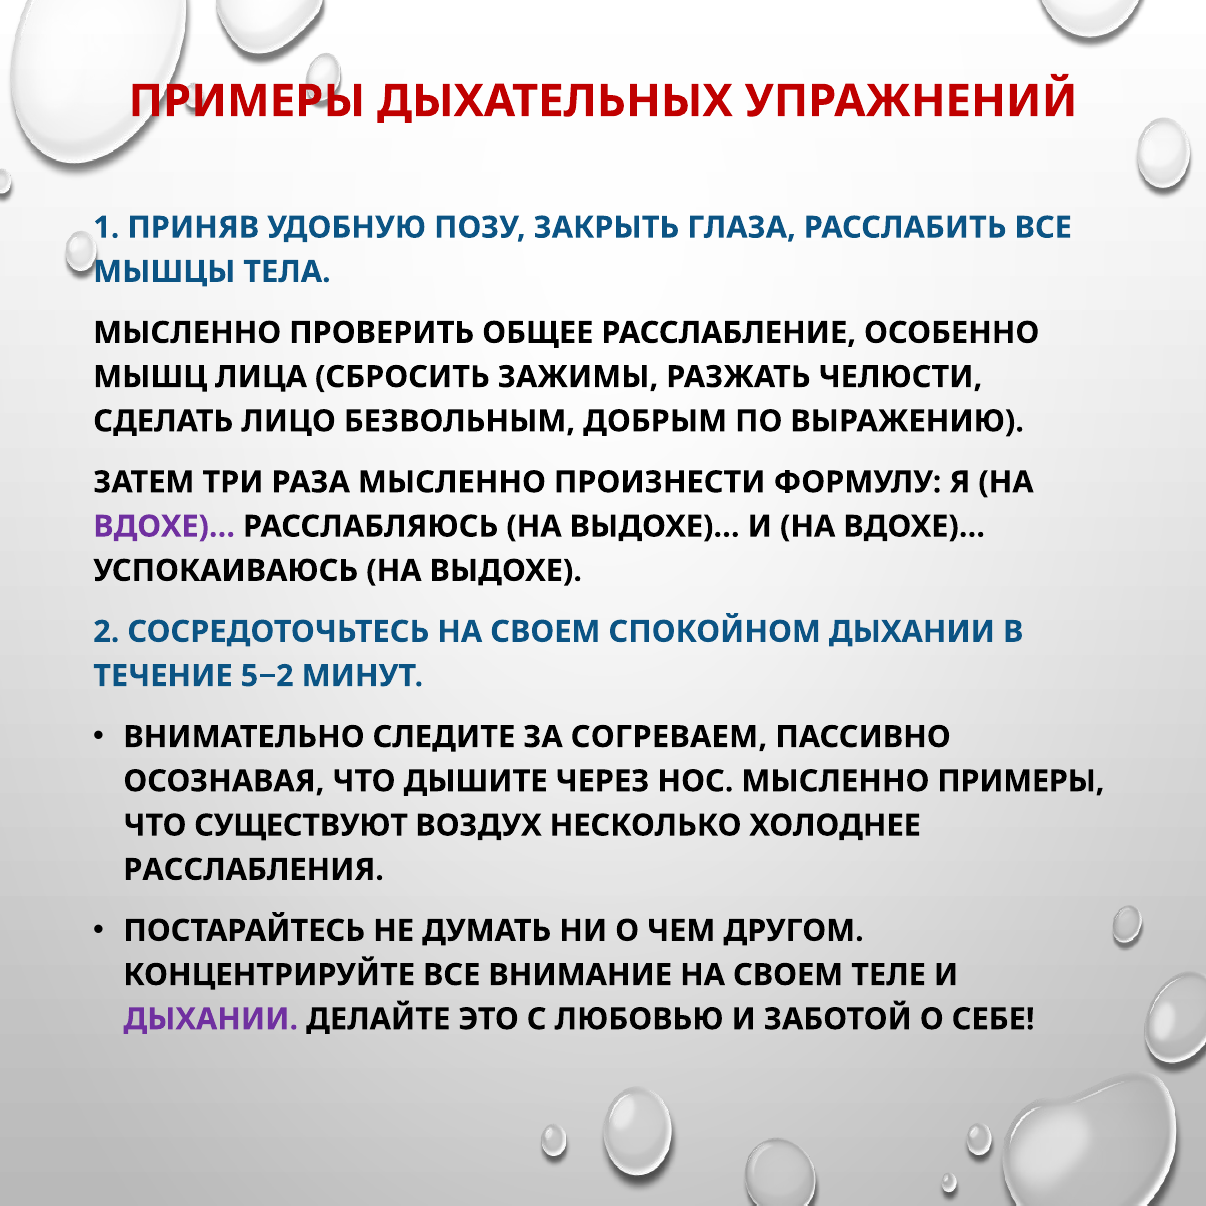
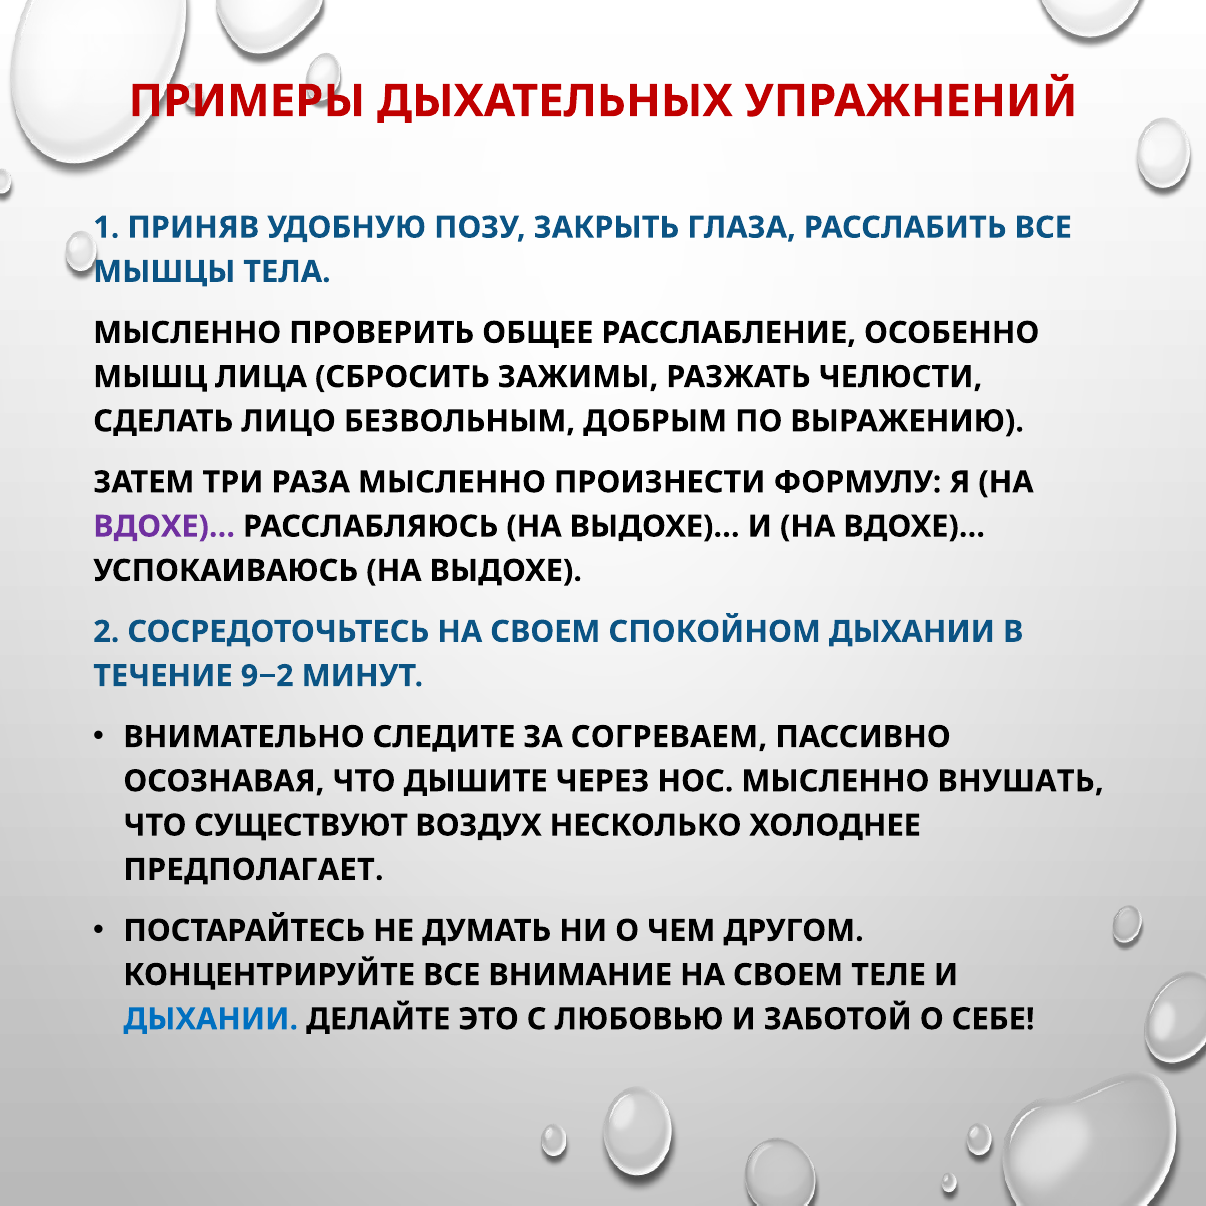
5−2: 5−2 -> 9−2
МЫСЛЕННО ПРИМЕРЫ: ПРИМЕРЫ -> ВНУШАТЬ
РАССЛАБЛЕНИЯ: РАССЛАБЛЕНИЯ -> ПРЕДПОЛАГАЕТ
ДЫХАНИИ at (211, 1019) colour: purple -> blue
